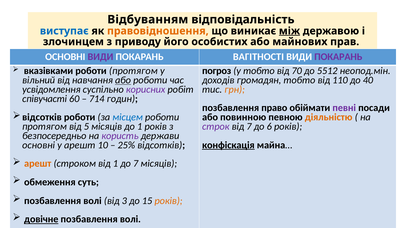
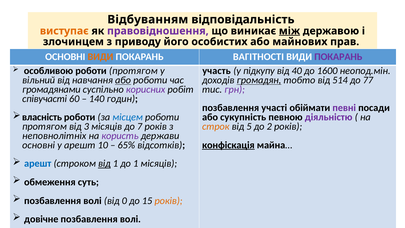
виступає colour: blue -> orange
правовідношення colour: orange -> purple
ВИДИ at (100, 57) colour: purple -> orange
вказівками: вказівками -> особливою
погроз: погроз -> участь
у тобто: тобто -> підкупу
70: 70 -> 40
5512: 5512 -> 1600
громадян underline: none -> present
110: 110 -> 514
40: 40 -> 77
усвідомлення: усвідомлення -> громадянами
грн colour: orange -> purple
714: 714 -> 140
право: право -> участі
відсотків at (42, 117): відсотків -> власність
повинною: повинною -> сукупність
діяльністю colour: orange -> purple
5: 5 -> 3
до 1: 1 -> 7
строк colour: purple -> orange
від 7: 7 -> 5
6: 6 -> 2
безпосередньо: безпосередньо -> неповнолітніх
25%: 25% -> 65%
арешт at (38, 163) colour: orange -> blue
від at (104, 163) underline: none -> present
до 7: 7 -> 1
3: 3 -> 0
довічне underline: present -> none
